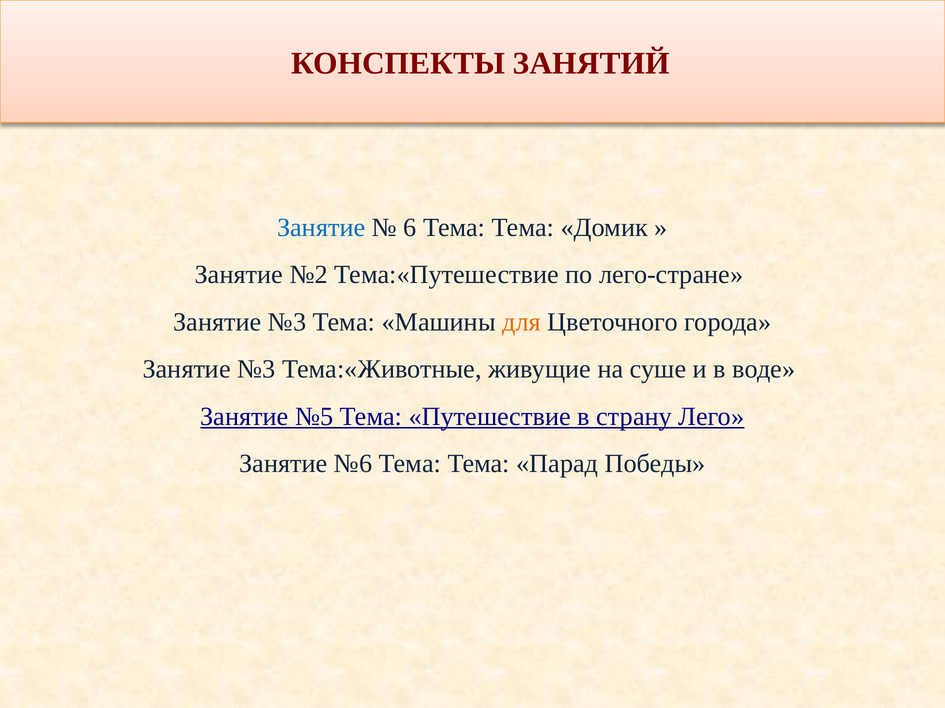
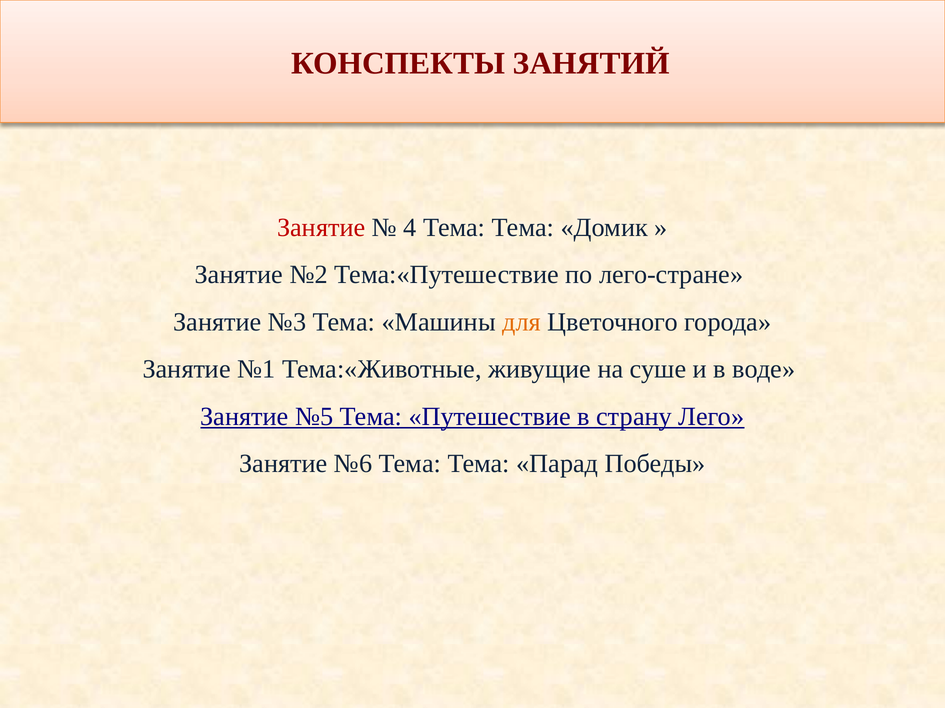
Занятие at (321, 228) colour: blue -> red
6: 6 -> 4
№3 at (256, 370): №3 -> №1
